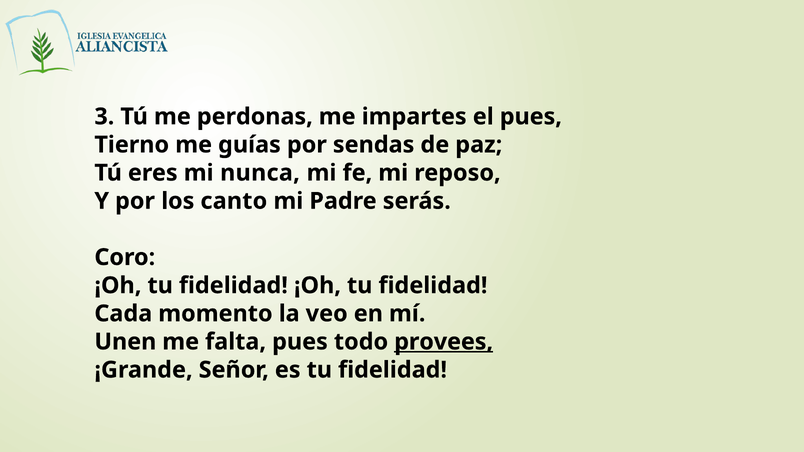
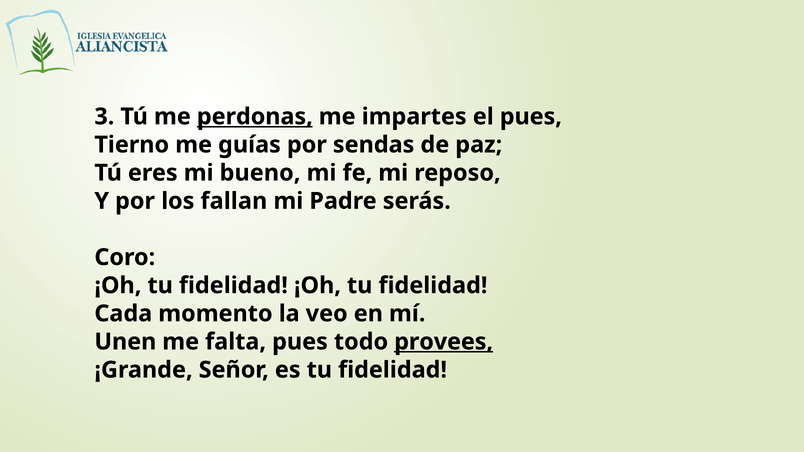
perdonas underline: none -> present
nunca: nunca -> bueno
canto: canto -> fallan
